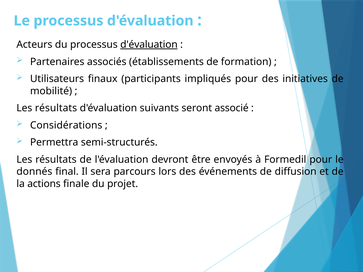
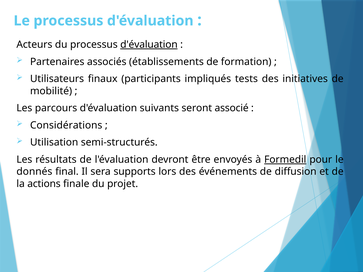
impliqués pour: pour -> tests
résultats at (56, 108): résultats -> parcours
Permettra: Permettra -> Utilisation
Formedil underline: none -> present
parcours: parcours -> supports
